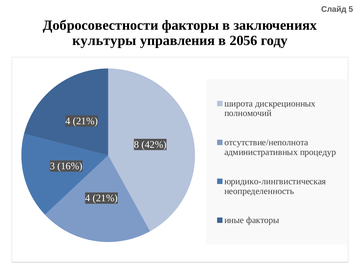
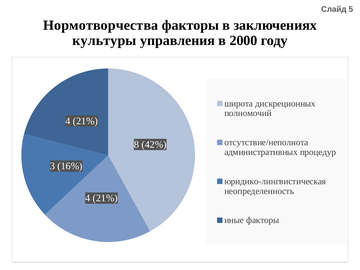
Добросовестности: Добросовестности -> Нормотворчества
2056: 2056 -> 2000
